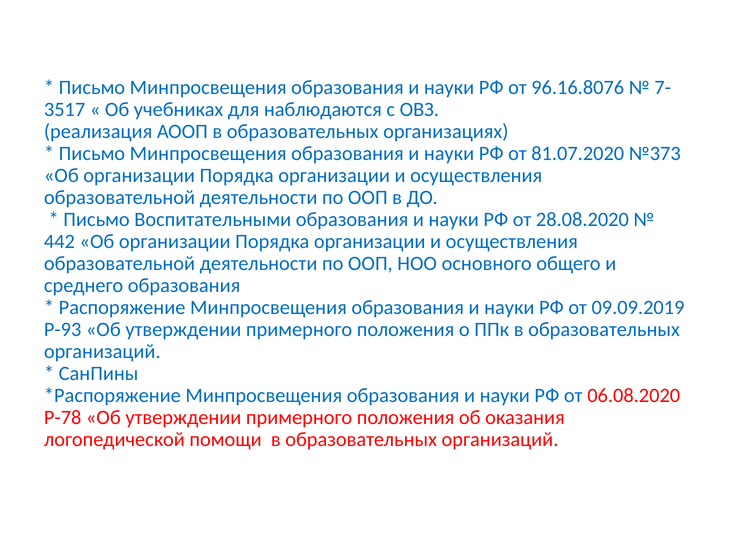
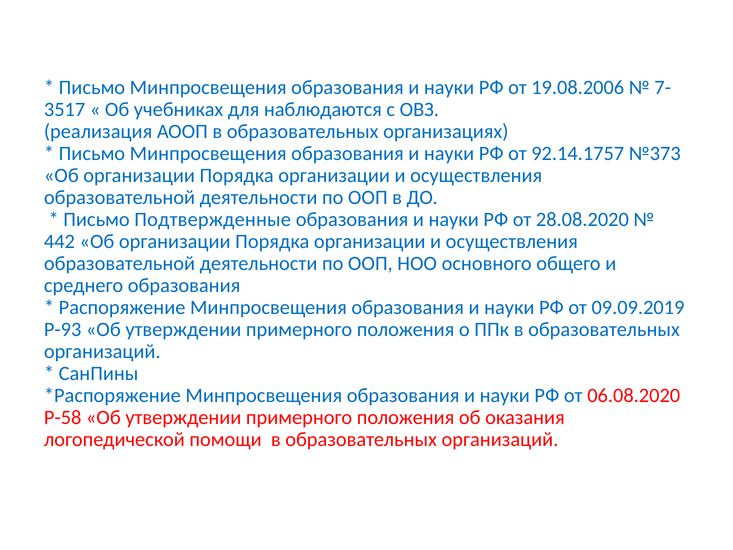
96.16.8076: 96.16.8076 -> 19.08.2006
81.07.2020: 81.07.2020 -> 92.14.1757
Воспитательными: Воспитательными -> Подтвержденные
Р-78: Р-78 -> Р-58
